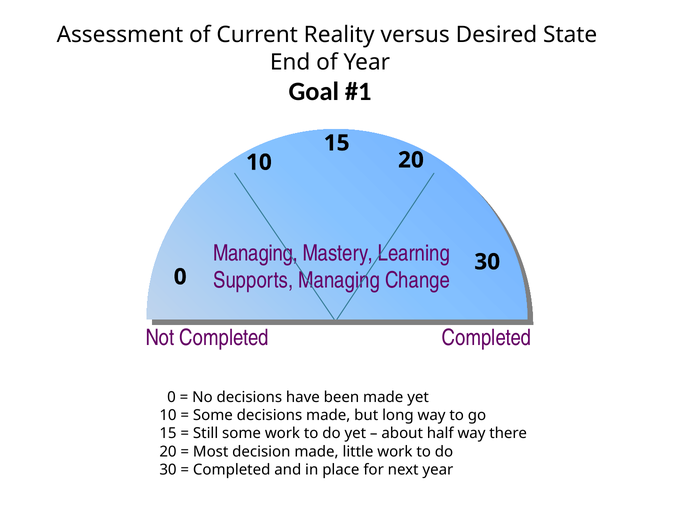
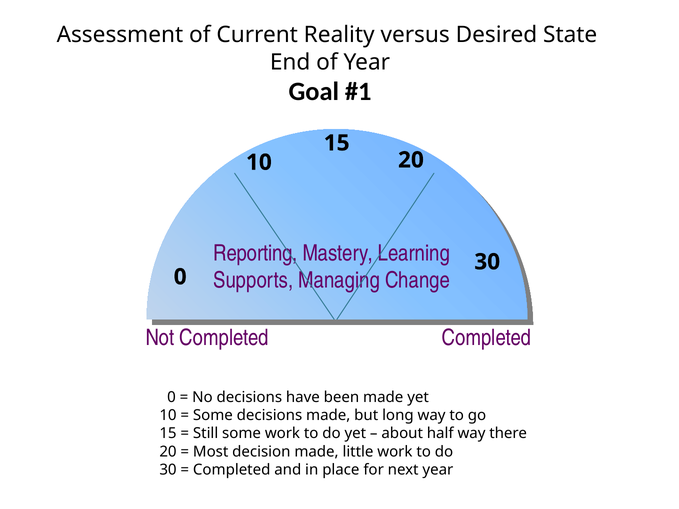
Managing at (255, 253): Managing -> Reporting
